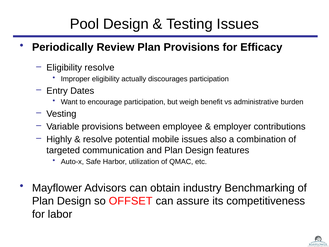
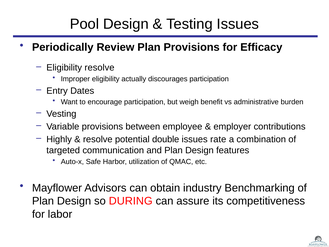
mobile: mobile -> double
also: also -> rate
OFFSET: OFFSET -> DURING
